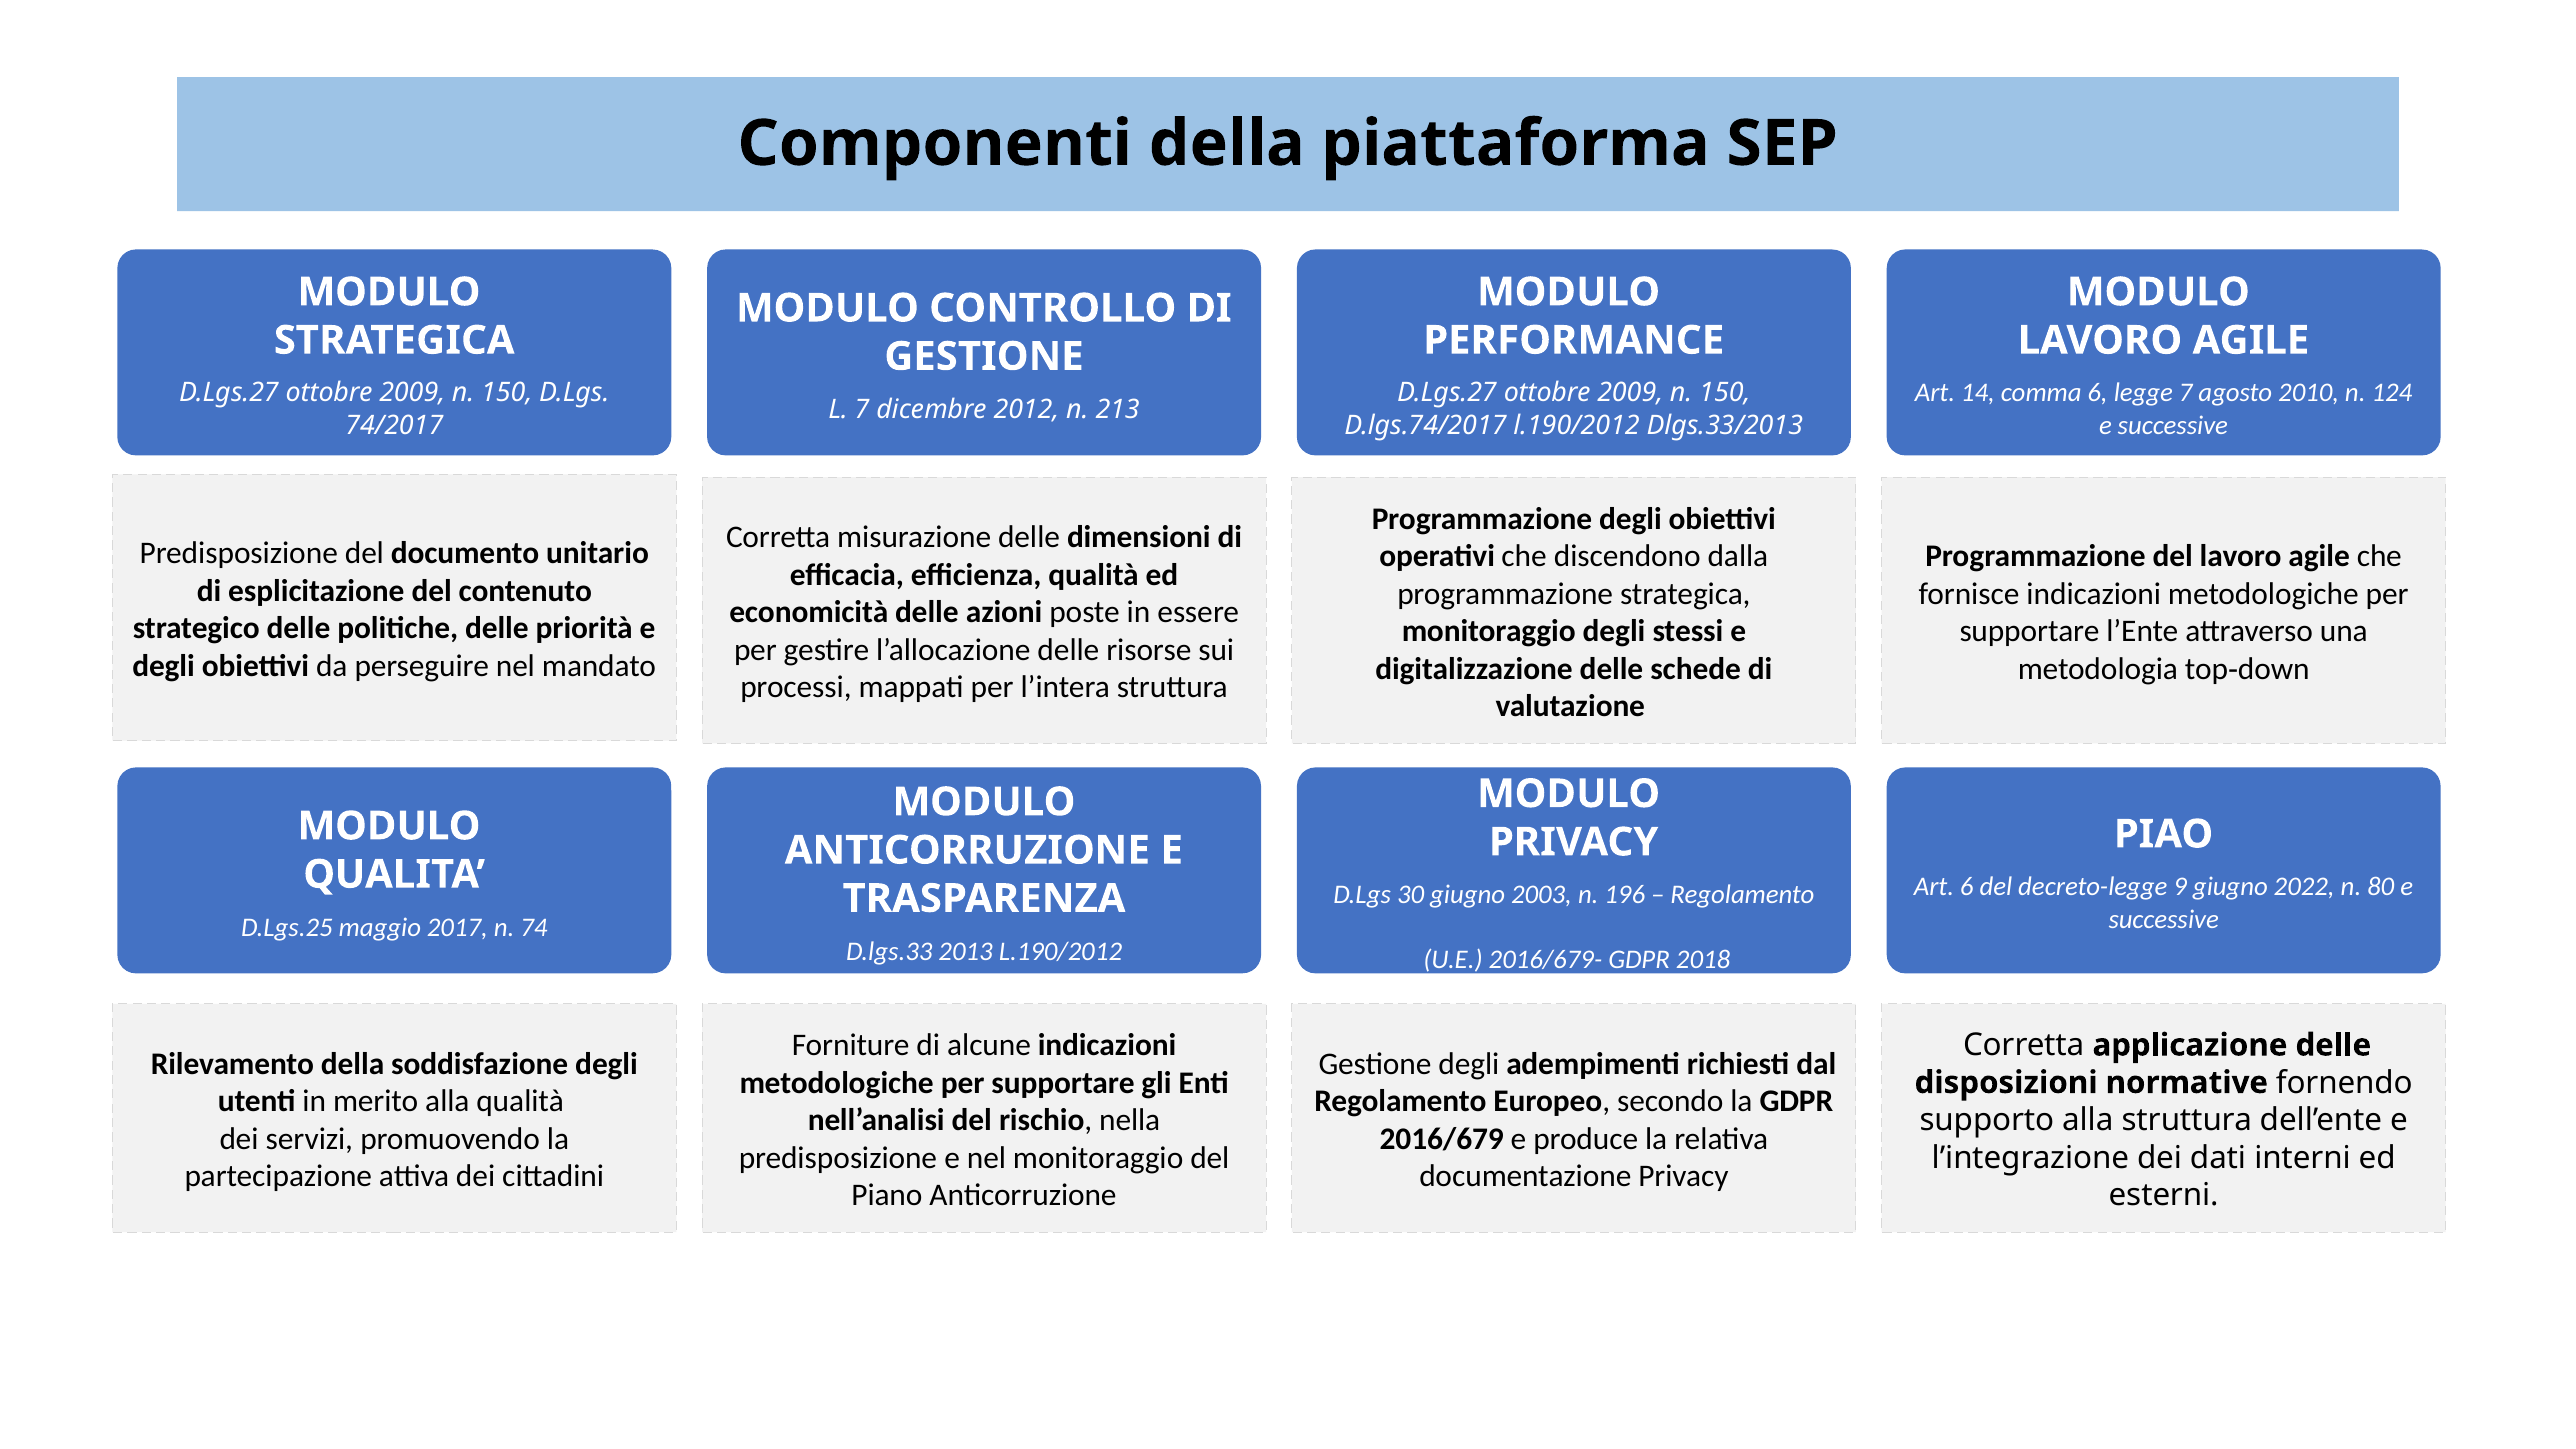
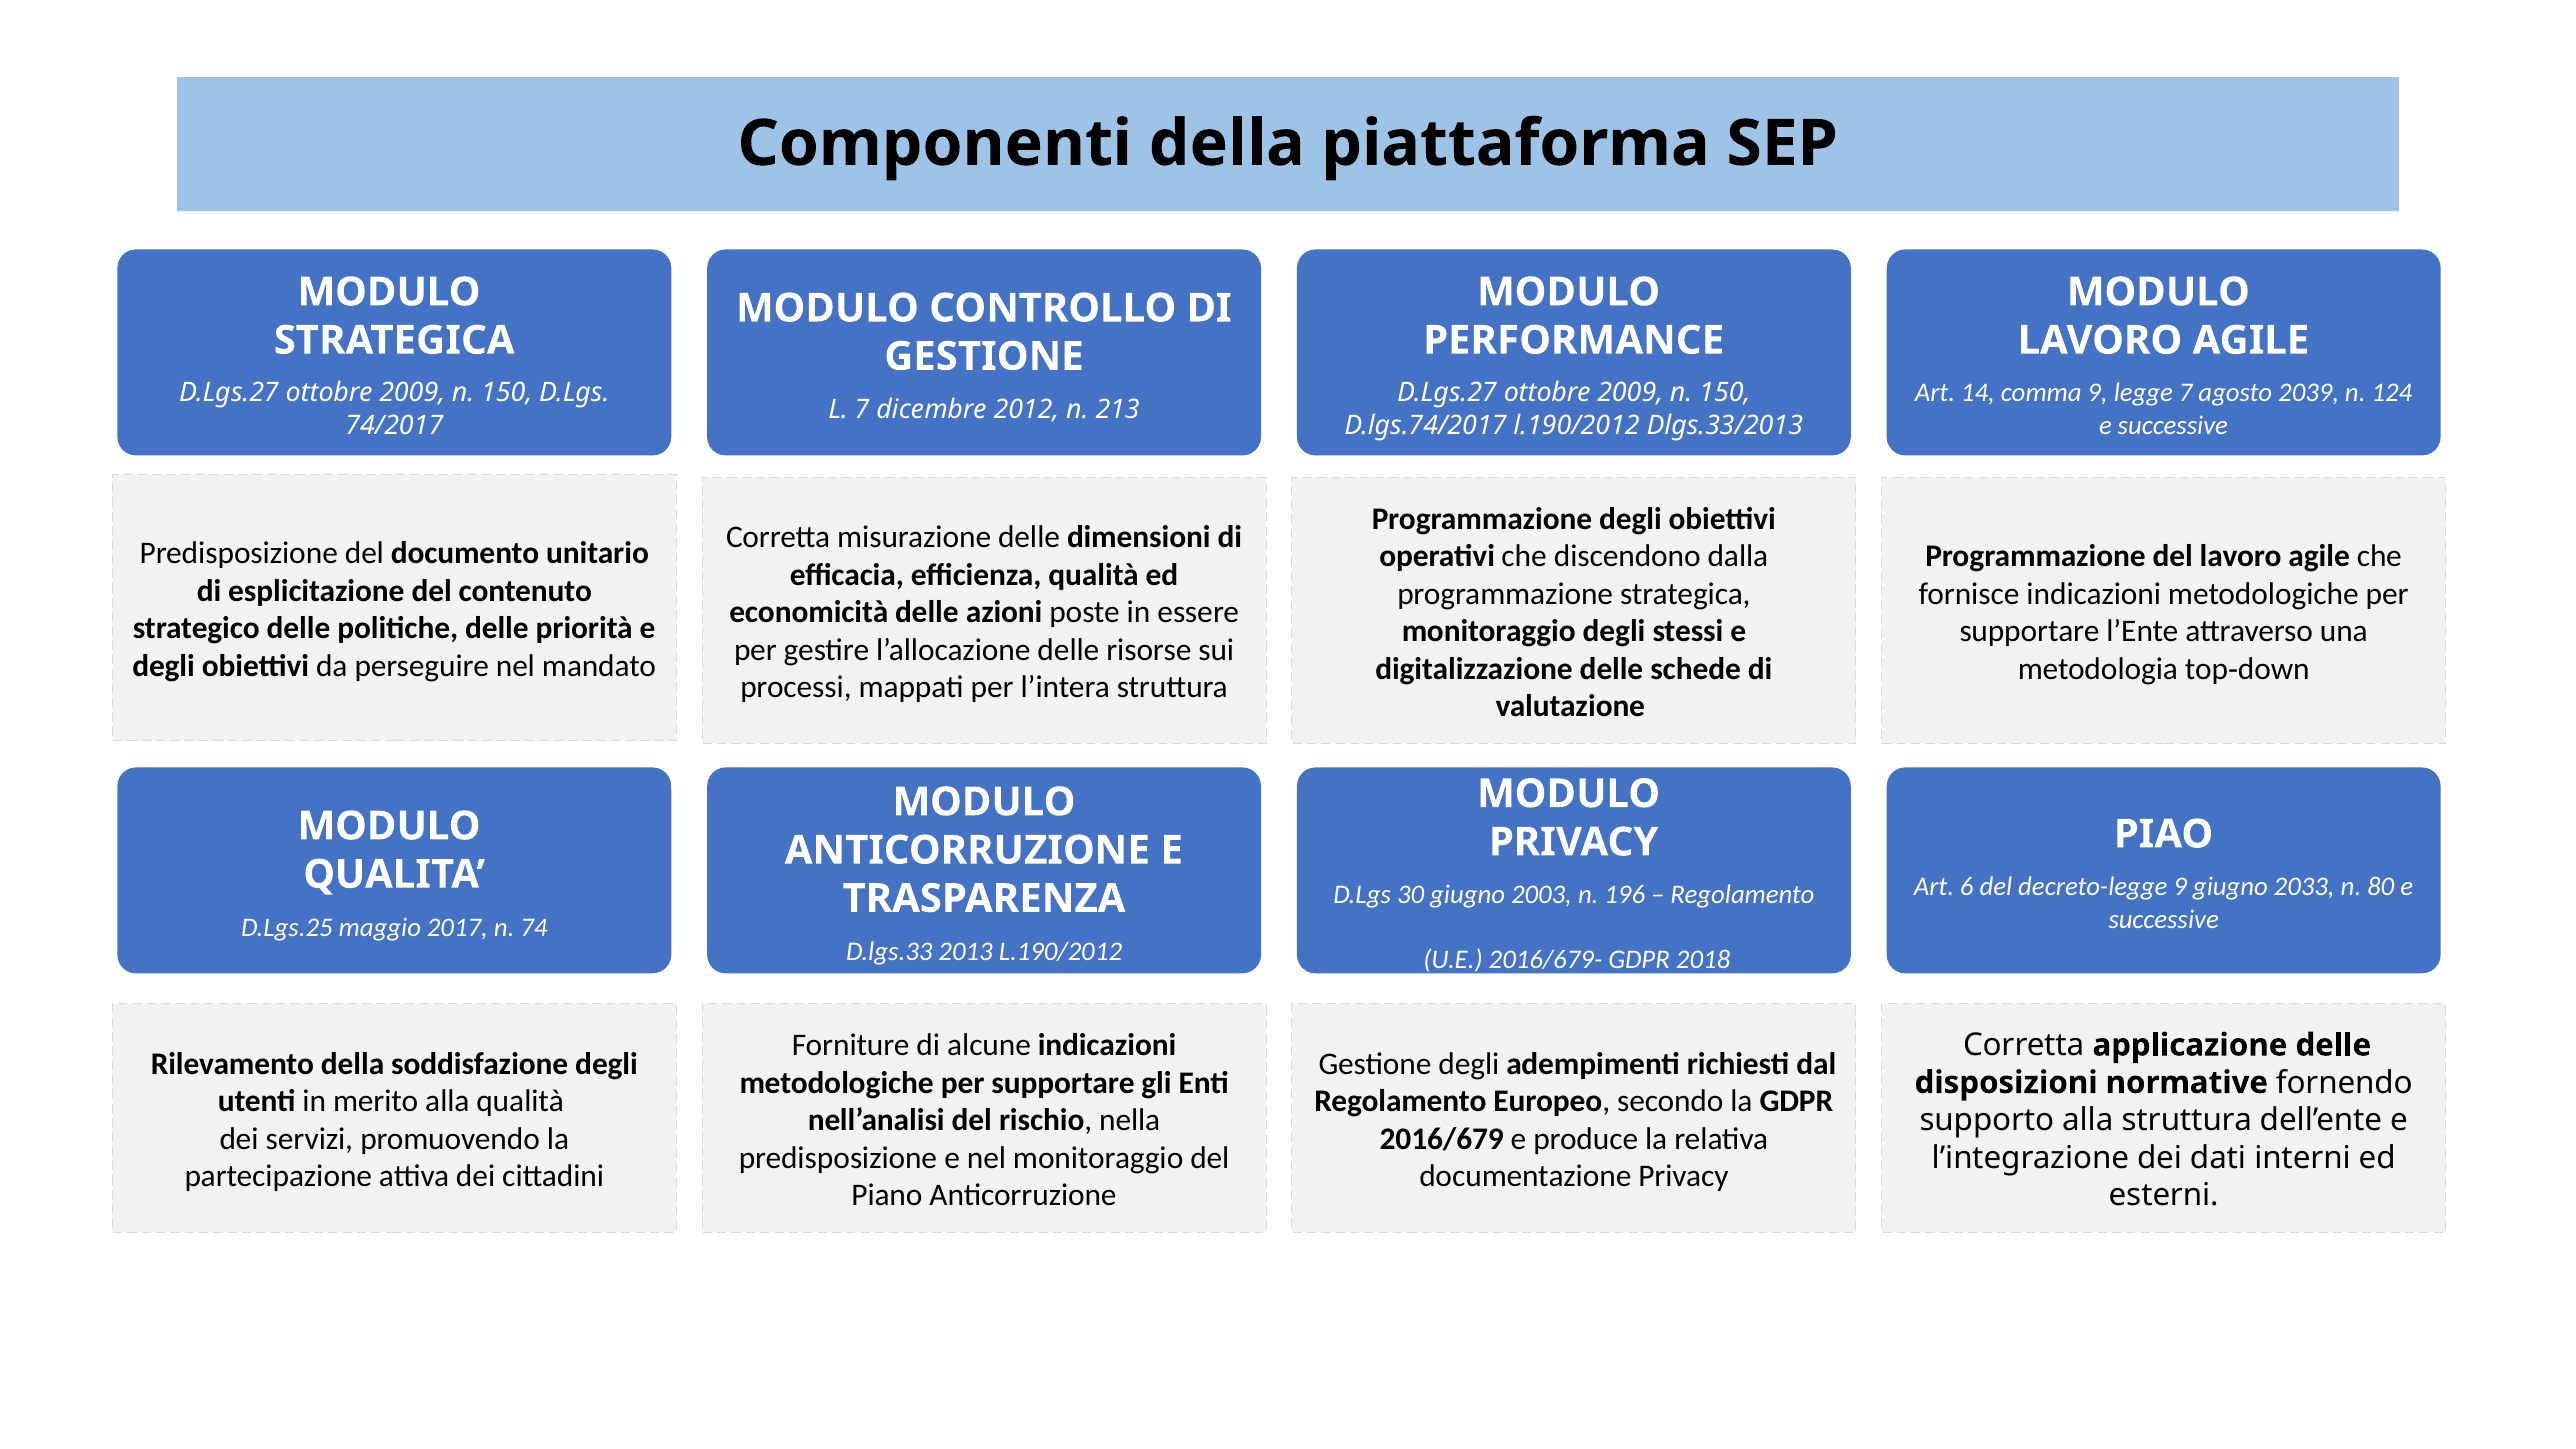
comma 6: 6 -> 9
2010: 2010 -> 2039
2022: 2022 -> 2033
